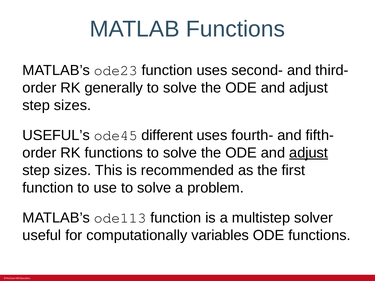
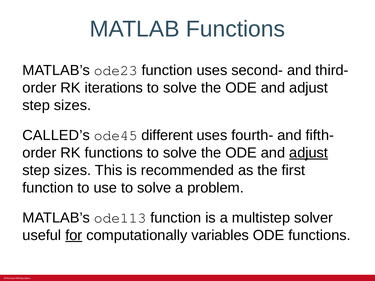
generally: generally -> iterations
USEFUL’s: USEFUL’s -> CALLED’s
for underline: none -> present
